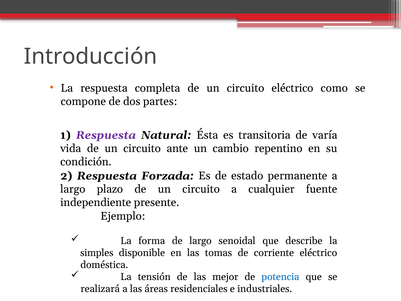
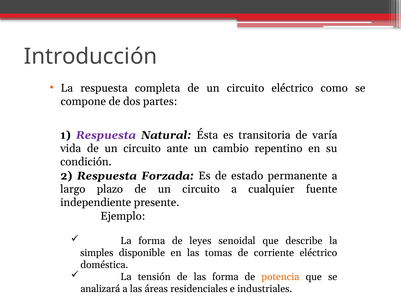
de largo: largo -> leyes
las mejor: mejor -> forma
potencia colour: blue -> orange
realizará: realizará -> analizará
